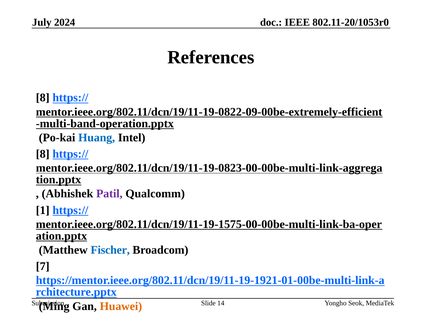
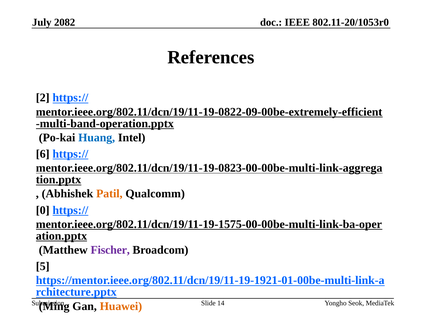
2024: 2024 -> 2082
8 at (43, 98): 8 -> 2
8 at (43, 154): 8 -> 6
Patil colour: purple -> orange
1: 1 -> 0
Fischer colour: blue -> purple
7 at (43, 267): 7 -> 5
